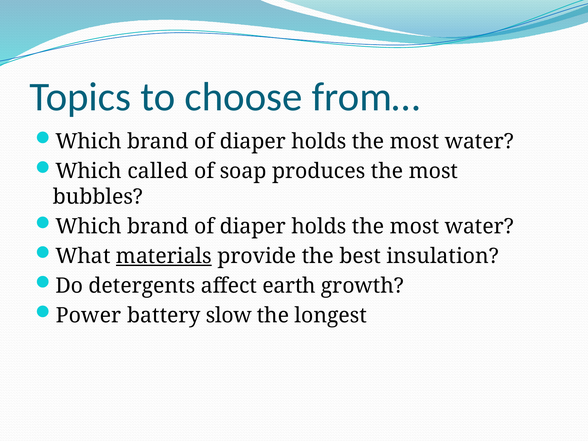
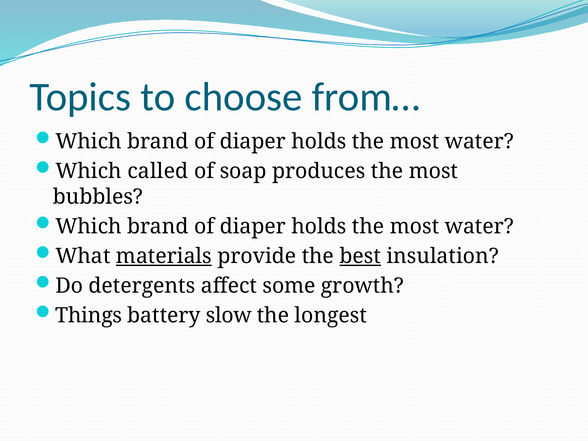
best underline: none -> present
earth: earth -> some
Power: Power -> Things
